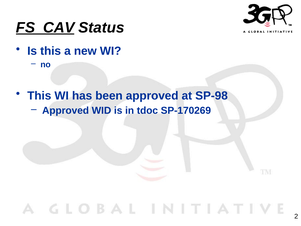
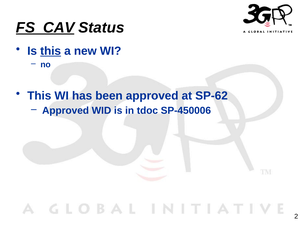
this at (51, 51) underline: none -> present
SP-98: SP-98 -> SP-62
SP-170269: SP-170269 -> SP-450006
